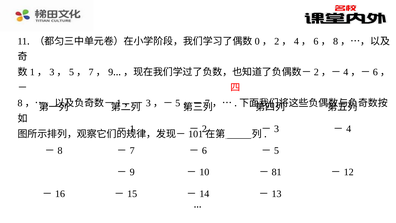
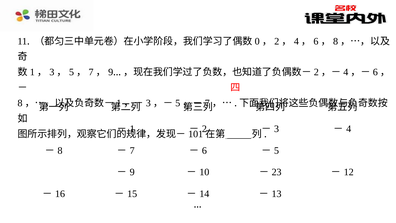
81: 81 -> 23
